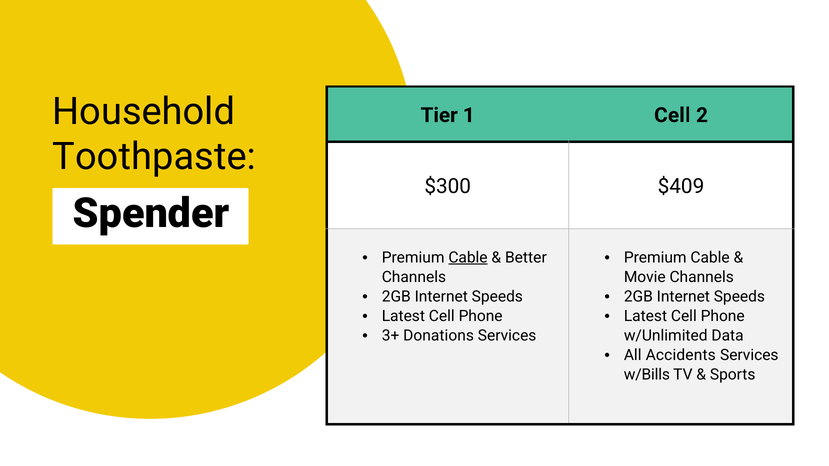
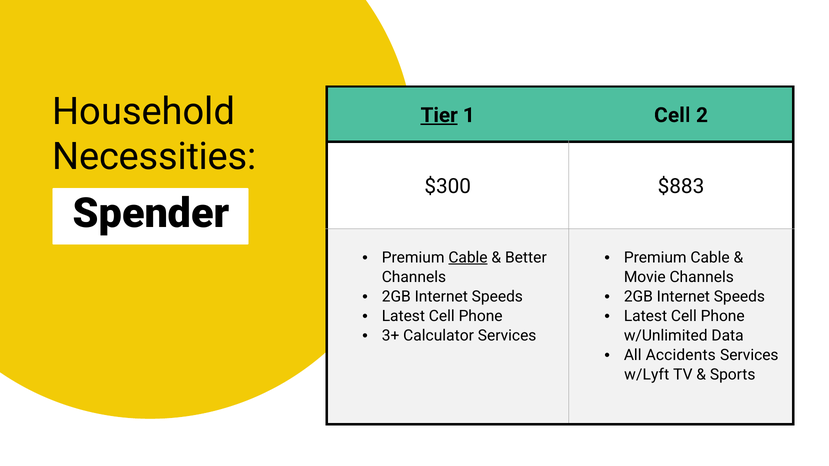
Tier underline: none -> present
Toothpaste: Toothpaste -> Necessities
$409: $409 -> $883
Donations: Donations -> Calculator
w/Bills: w/Bills -> w/Lyft
